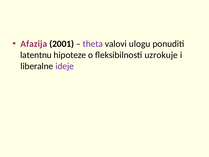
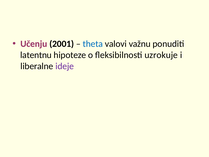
Afazija: Afazija -> Učenju
theta colour: purple -> blue
ulogu: ulogu -> važnu
